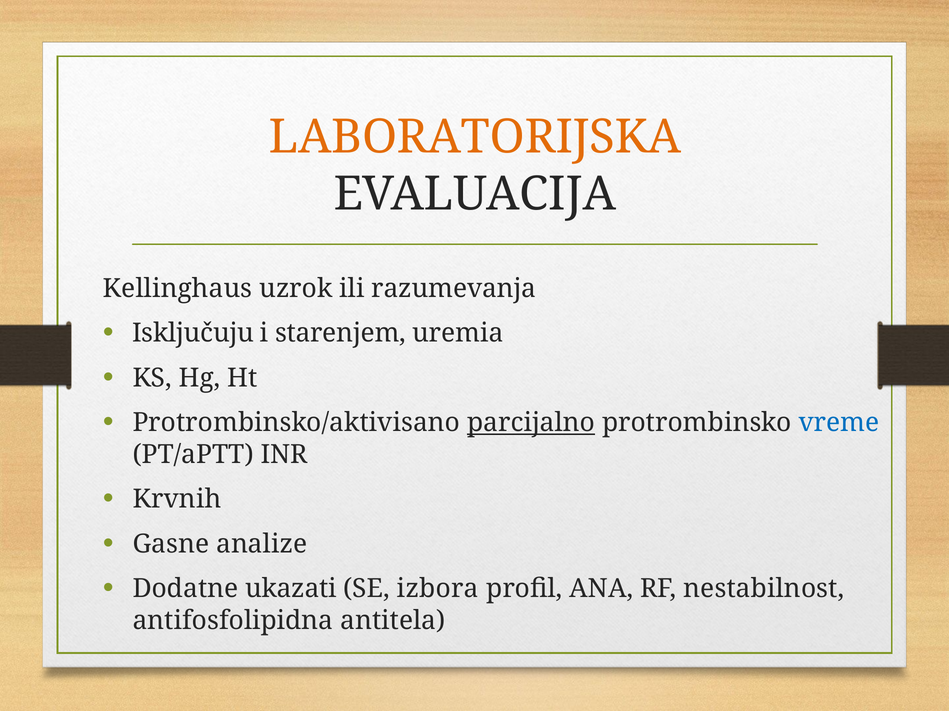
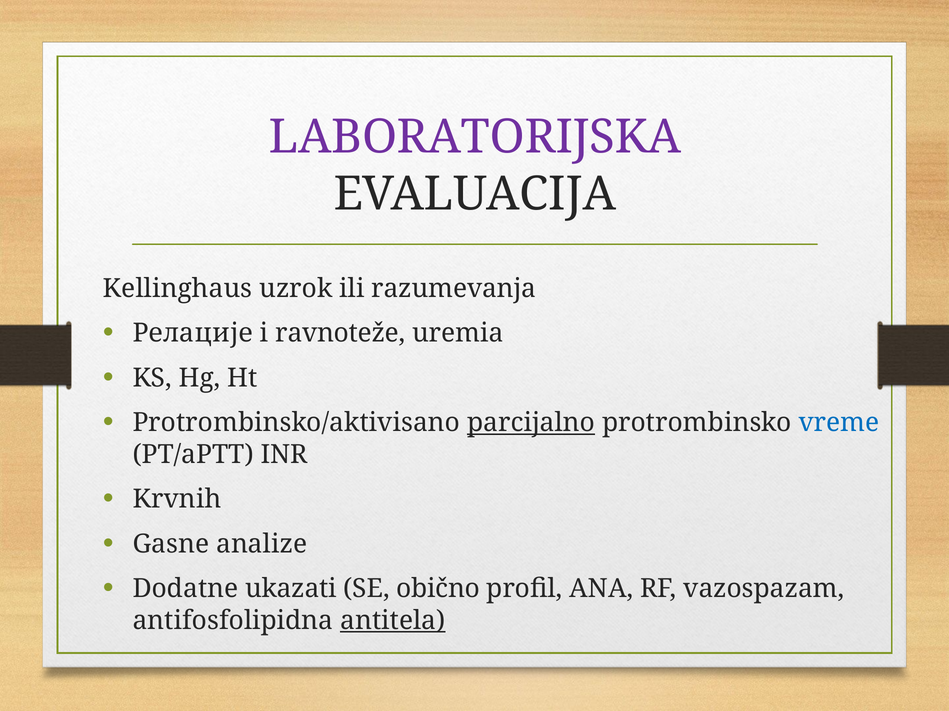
LABORATORIJSKA colour: orange -> purple
Isključuju: Isključuju -> Релације
starenjem: starenjem -> ravnoteže
izbora: izbora -> obično
nestabilnost: nestabilnost -> vazospazam
antitela underline: none -> present
